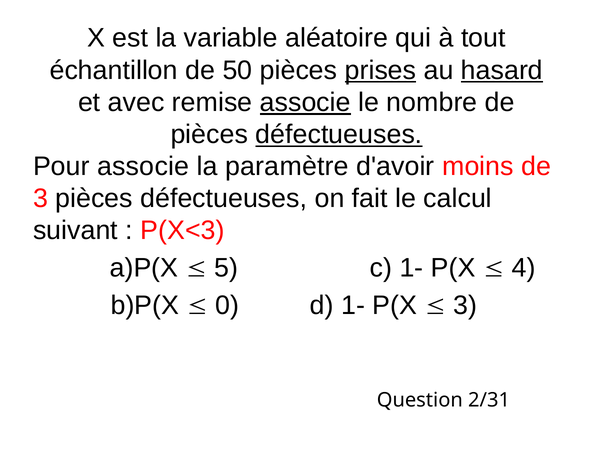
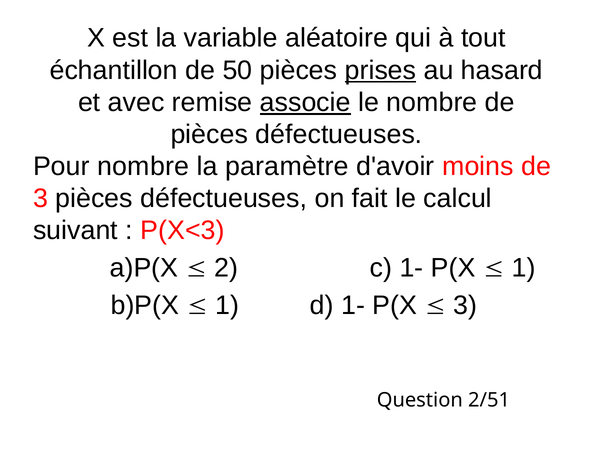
hasard underline: present -> none
défectueuses at (339, 135) underline: present -> none
Pour associe: associe -> nombre
5: 5 -> 2
4 at (524, 268): 4 -> 1
0 at (227, 306): 0 -> 1
2/31: 2/31 -> 2/51
